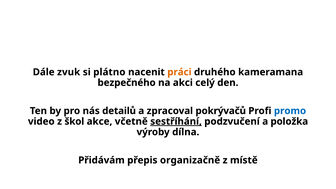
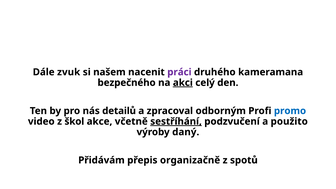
plátno: plátno -> našem
práci colour: orange -> purple
akci underline: none -> present
pokrývačů: pokrývačů -> odborným
položka: položka -> použito
dílna: dílna -> daný
místě: místě -> spotů
